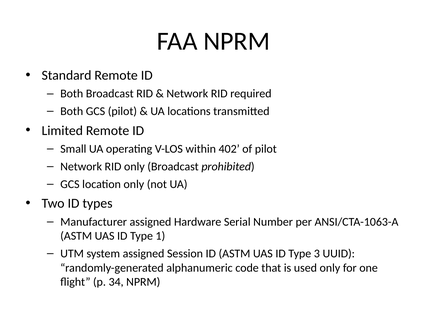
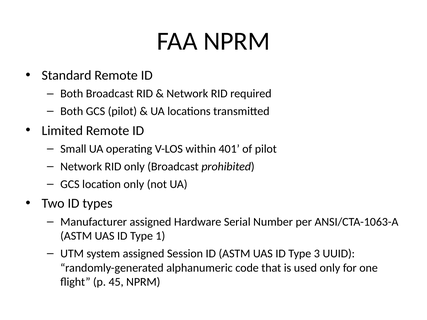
402: 402 -> 401
34: 34 -> 45
